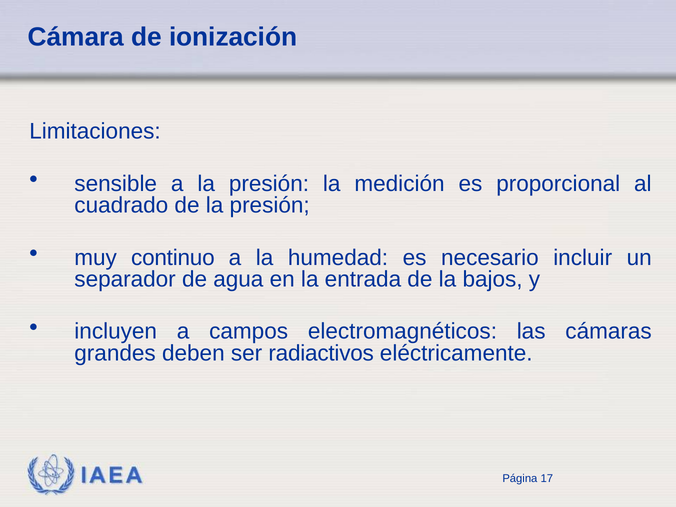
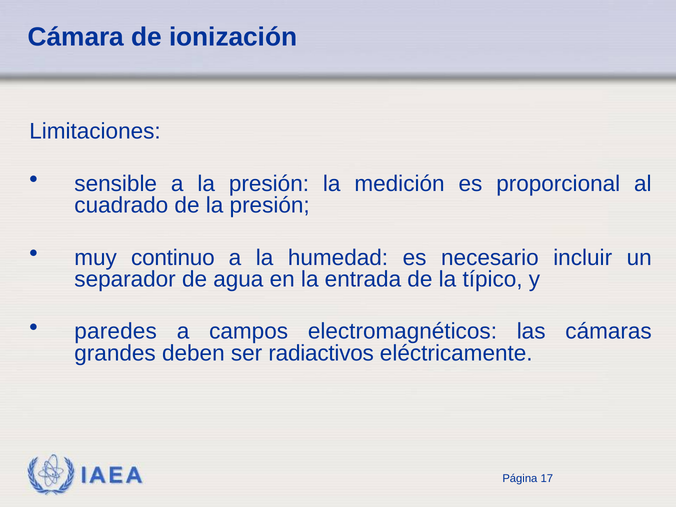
bajos: bajos -> típico
incluyen: incluyen -> paredes
